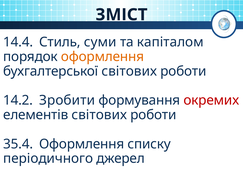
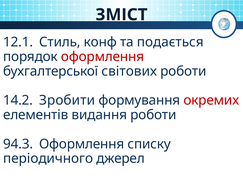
14.4: 14.4 -> 12.1
суми: суми -> конф
капіталом: капіталом -> подається
оформлення at (103, 57) colour: orange -> red
елементів світових: світових -> видання
35.4: 35.4 -> 94.3
